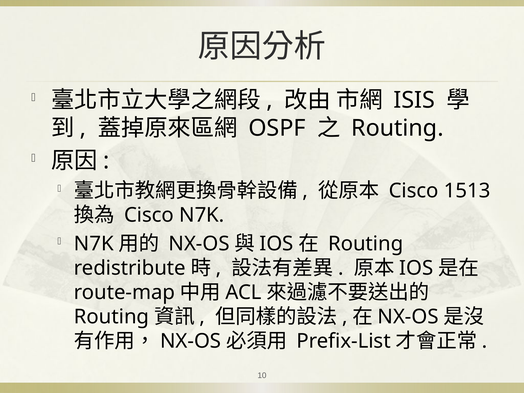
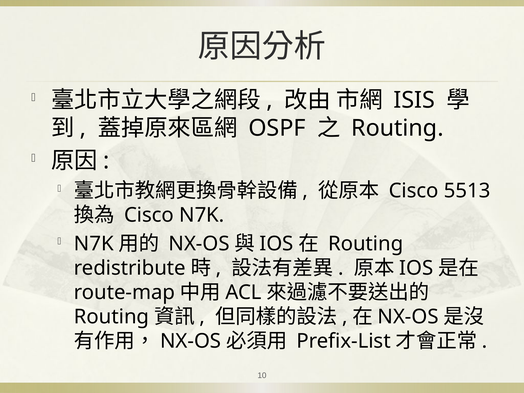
1513: 1513 -> 5513
